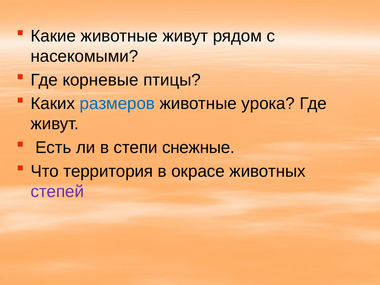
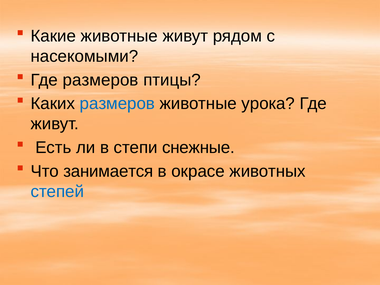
Где корневые: корневые -> размеров
территория: территория -> занимается
степей colour: purple -> blue
